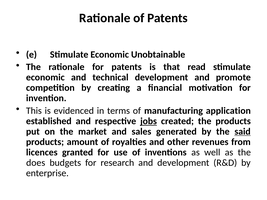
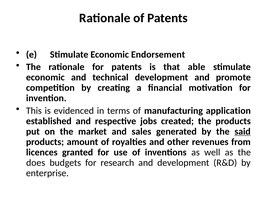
Unobtainable: Unobtainable -> Endorsement
read: read -> able
jobs underline: present -> none
